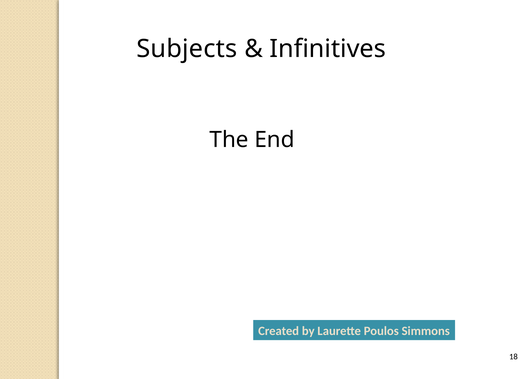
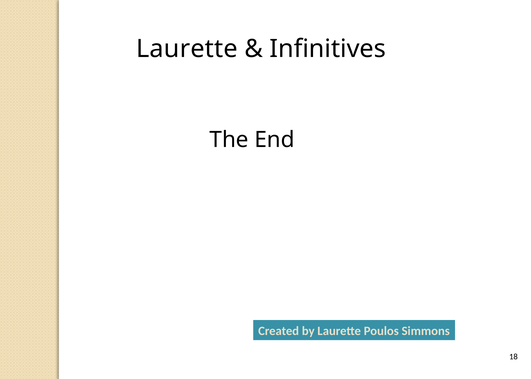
Subjects at (187, 49): Subjects -> Laurette
